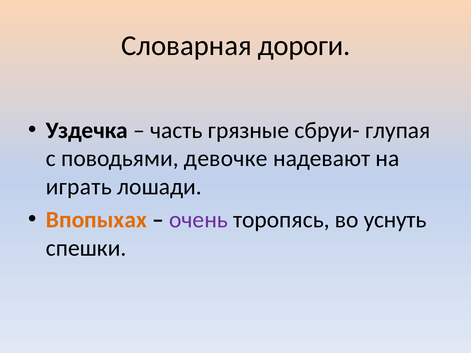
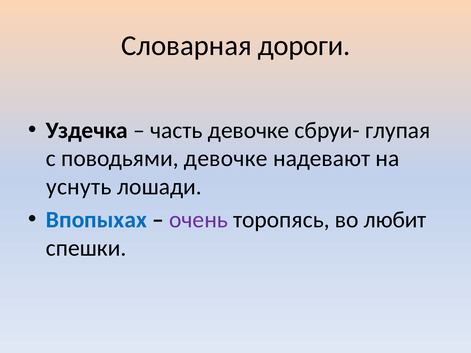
часть грязные: грязные -> девочке
играть: играть -> уснуть
Впопыхах colour: orange -> blue
уснуть: уснуть -> любит
